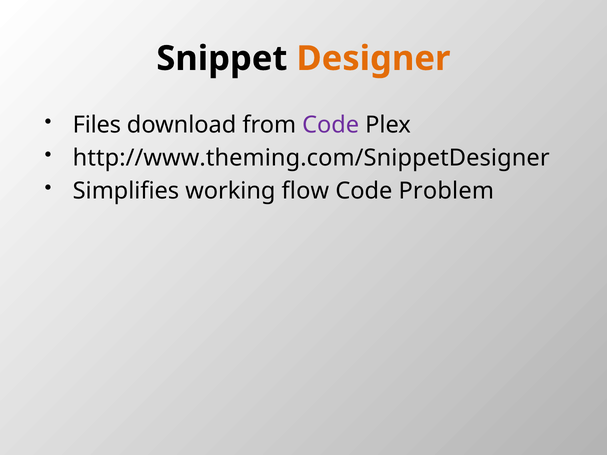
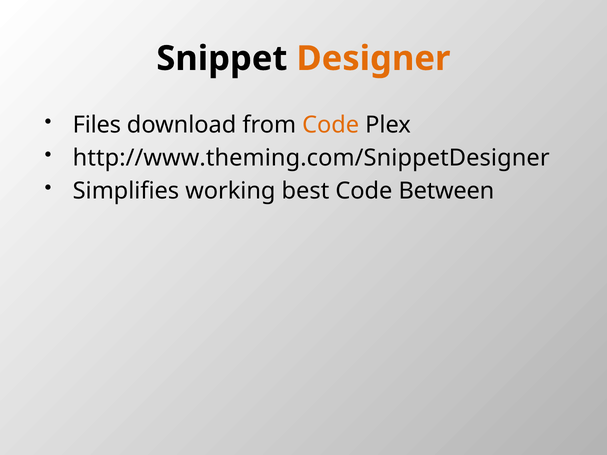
Code at (331, 125) colour: purple -> orange
flow: flow -> best
Problem: Problem -> Between
